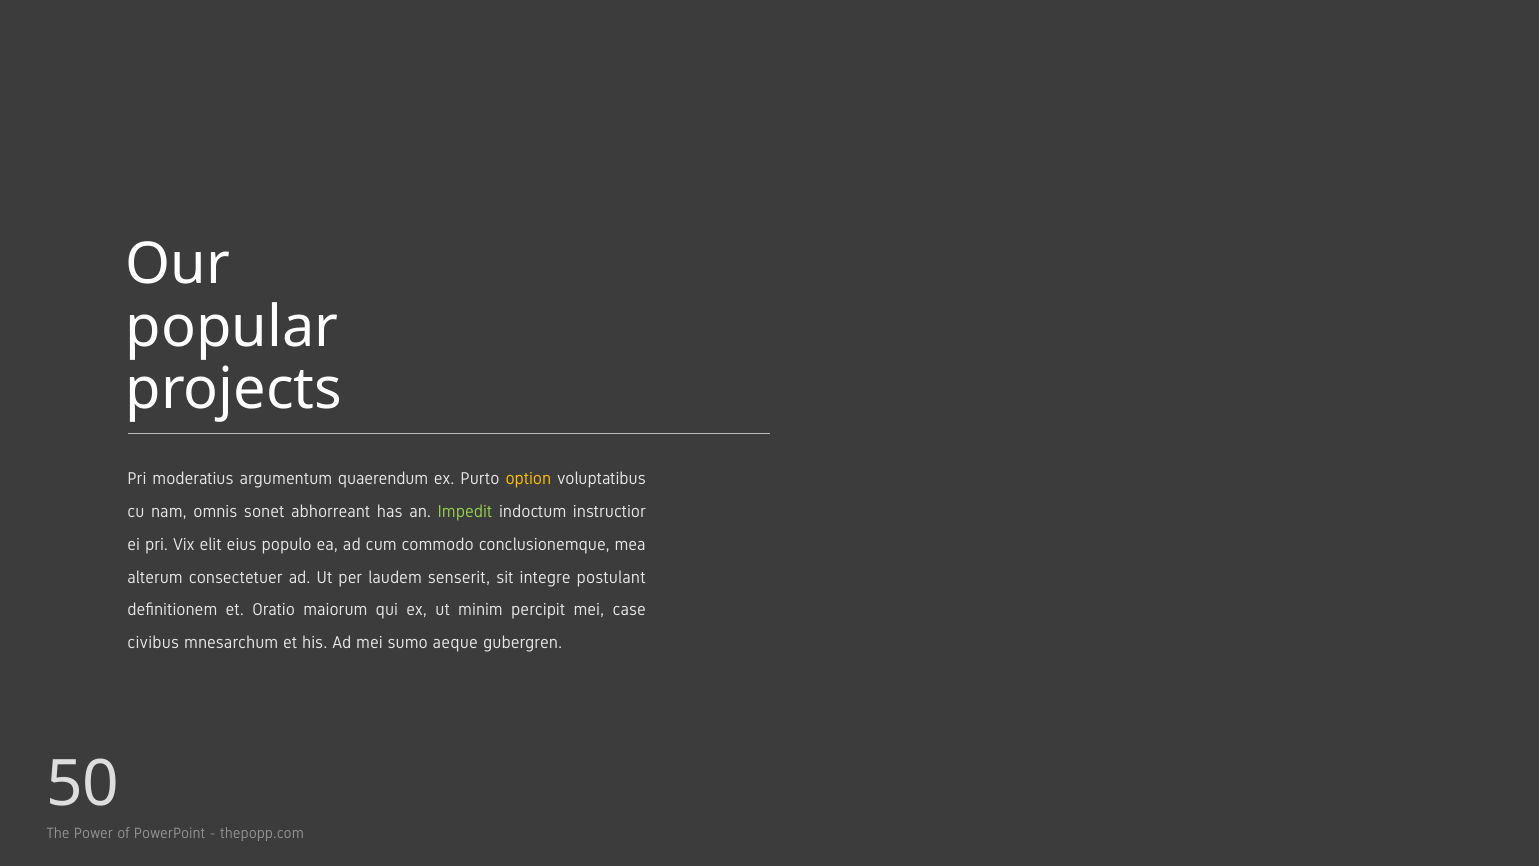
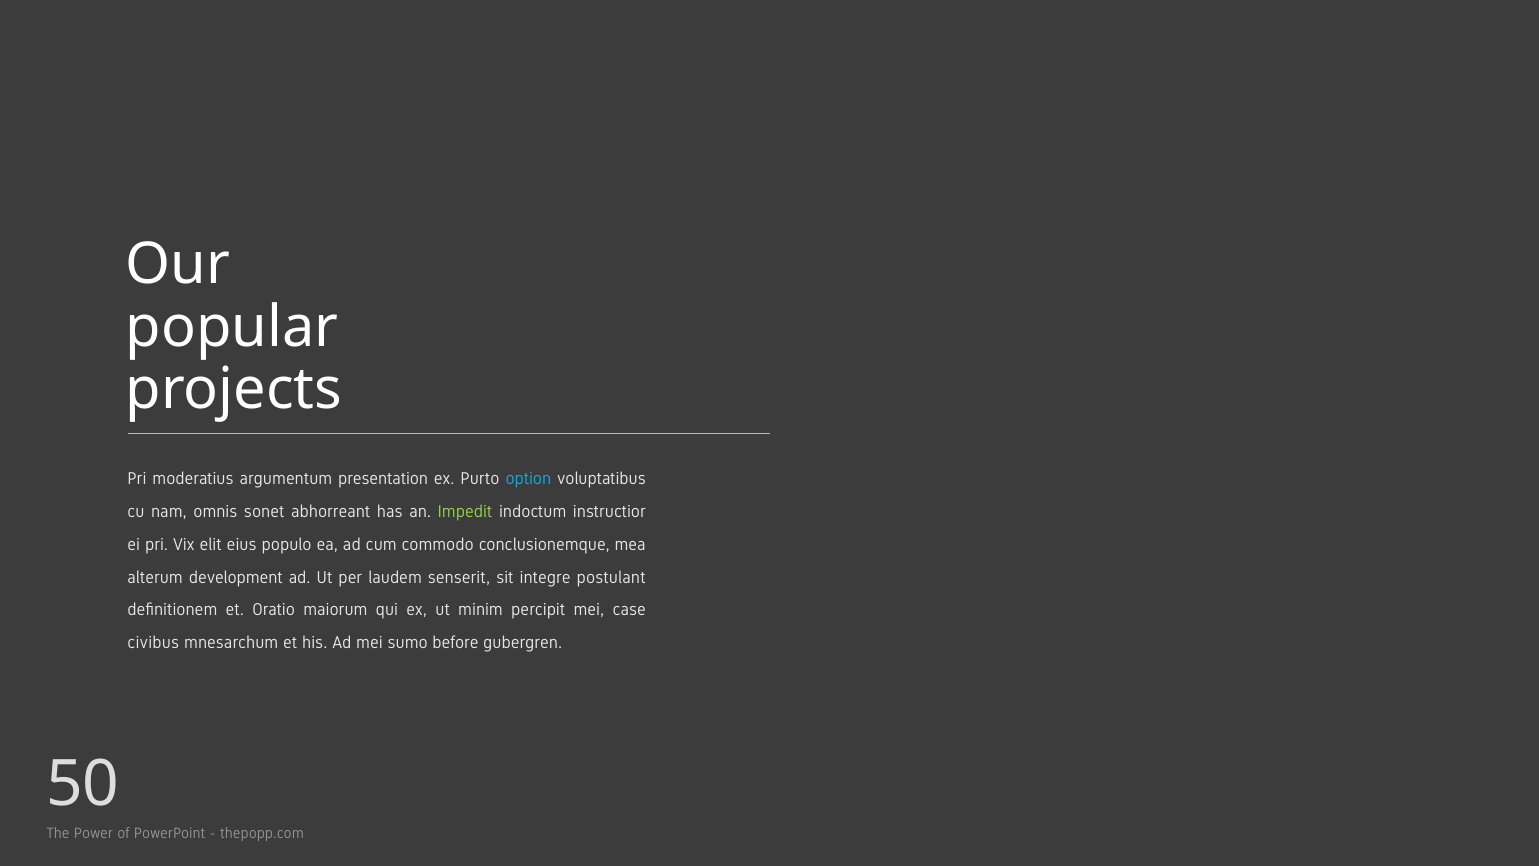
quaerendum: quaerendum -> presentation
option colour: yellow -> light blue
consectetuer: consectetuer -> development
aeque: aeque -> before
